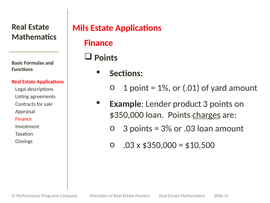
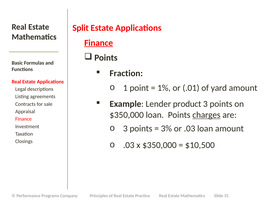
Mils: Mils -> Split
Finance at (99, 43) underline: none -> present
Sections: Sections -> Fraction
